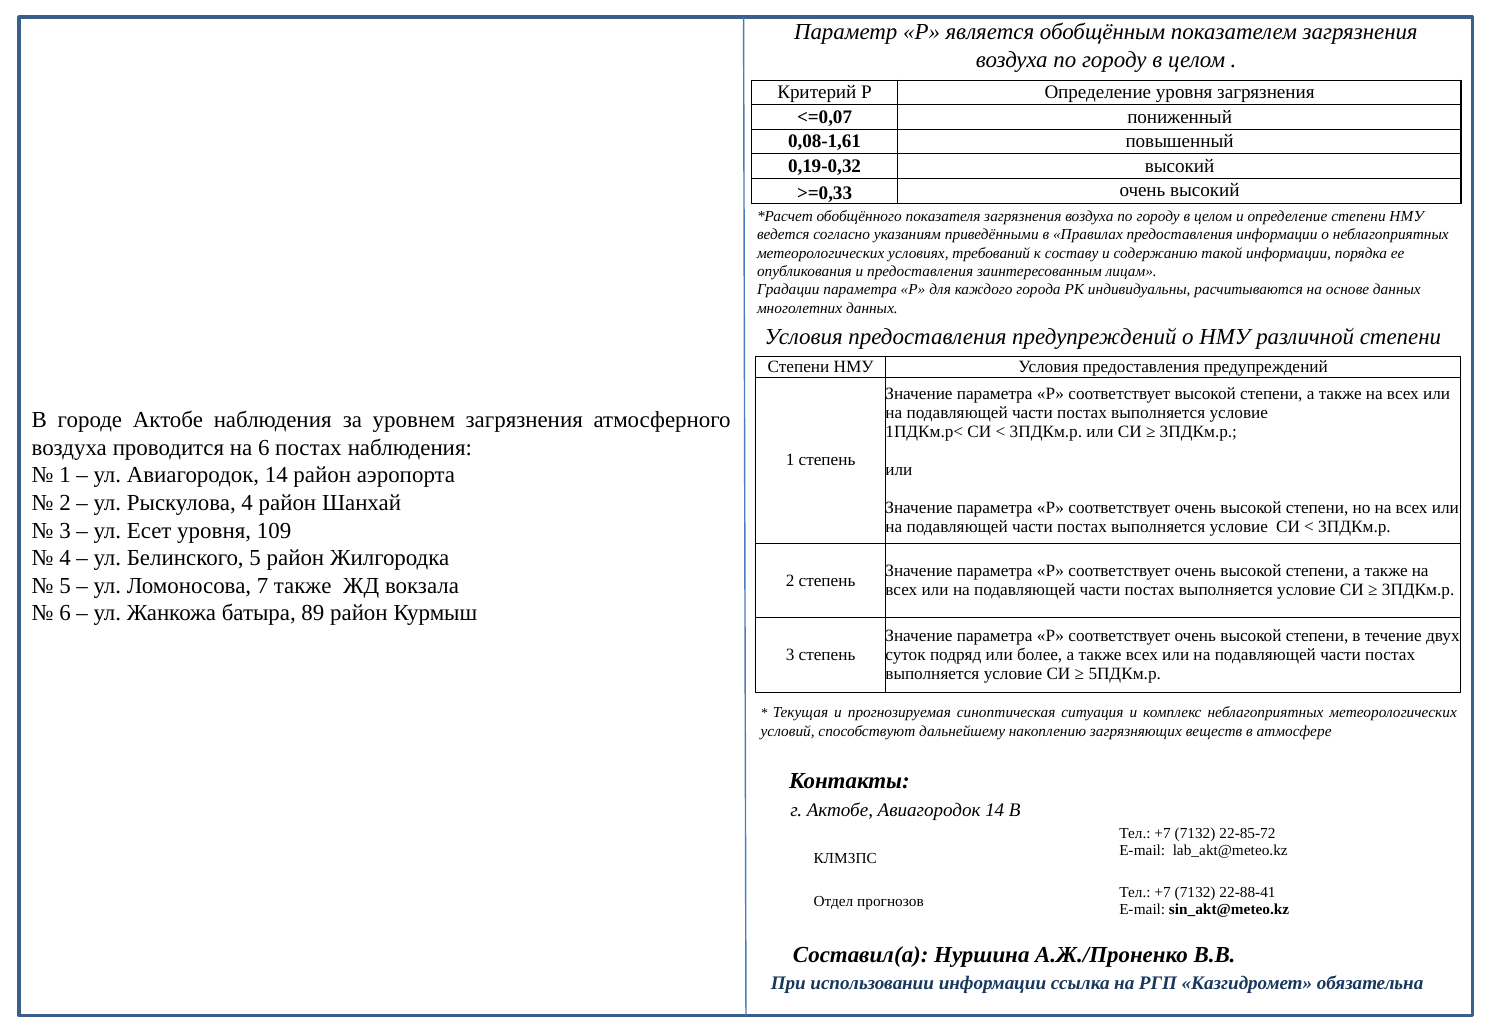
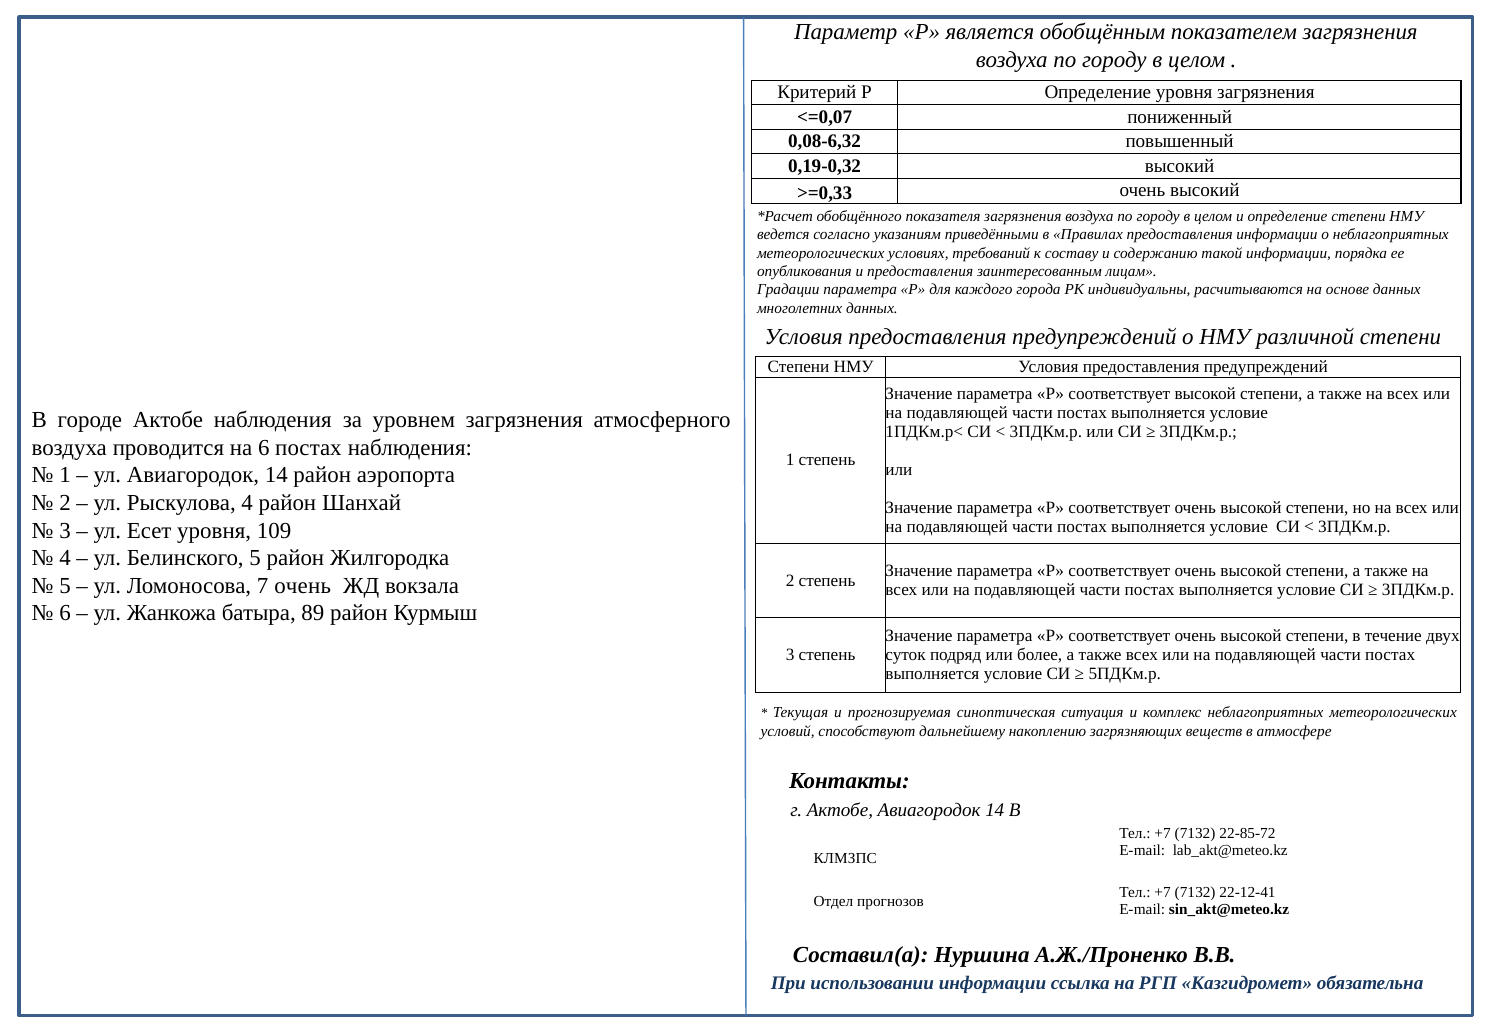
0,08-1,61: 0,08-1,61 -> 0,08-6,32
7 также: также -> очень
22-88-41: 22-88-41 -> 22-12-41
